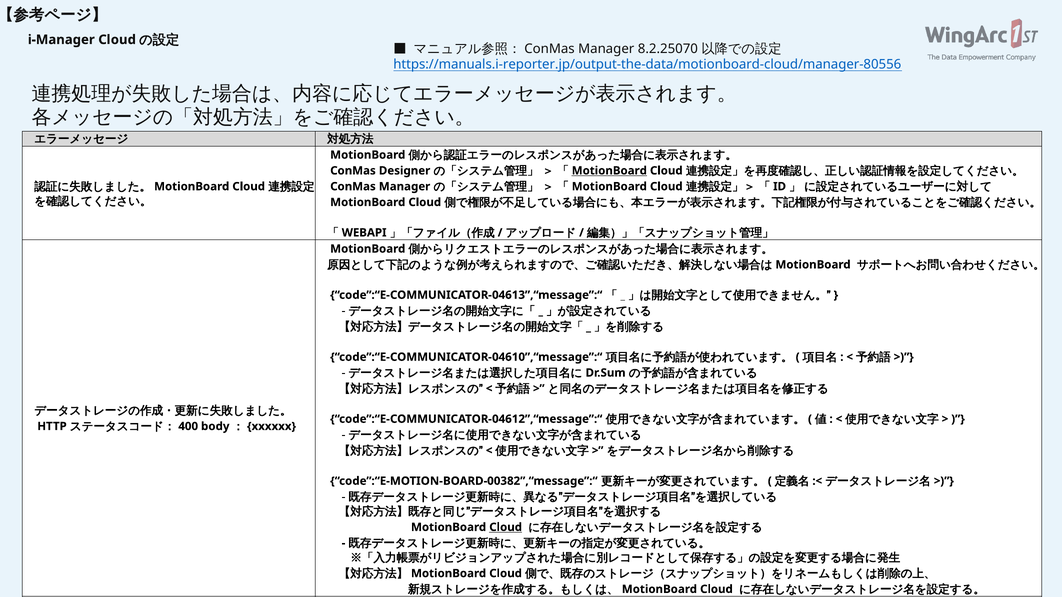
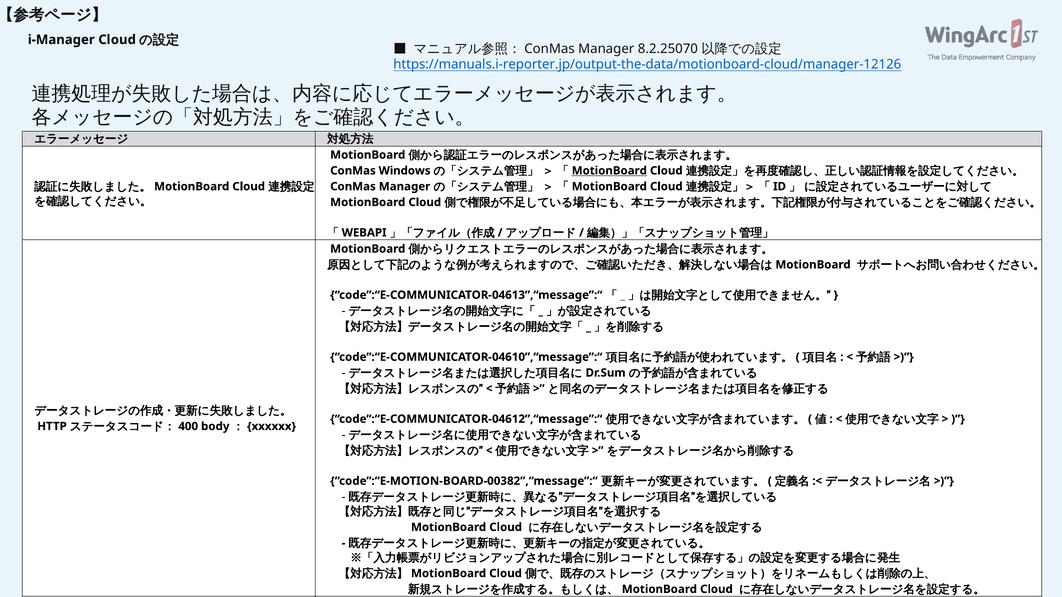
https://manuals.i-reporter.jp/output-the-data/motionboard-cloud/manager-80556: https://manuals.i-reporter.jp/output-the-data/motionboard-cloud/manager-80556 -> https://manuals.i-reporter.jp/output-the-data/motionboard-cloud/manager-12126
Designer: Designer -> Windows
Cloud at (506, 528) underline: present -> none
